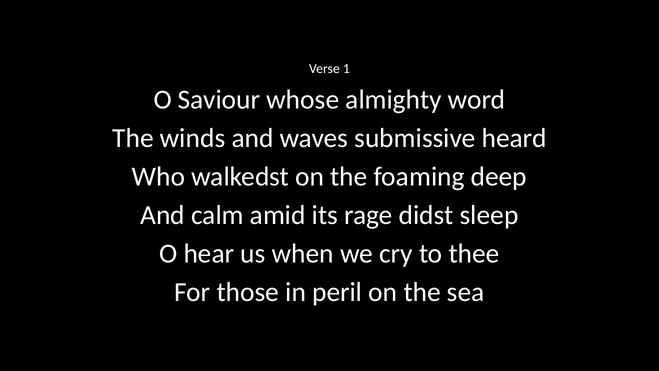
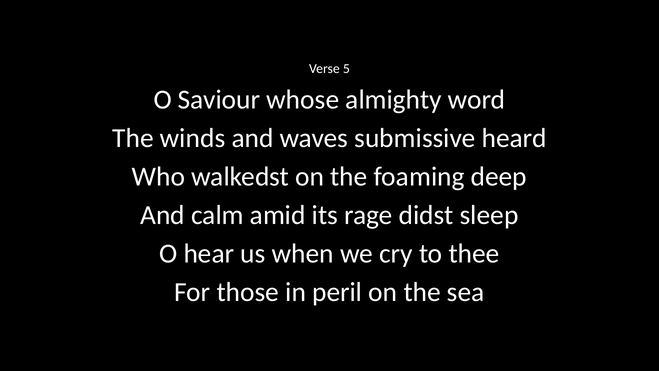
1: 1 -> 5
